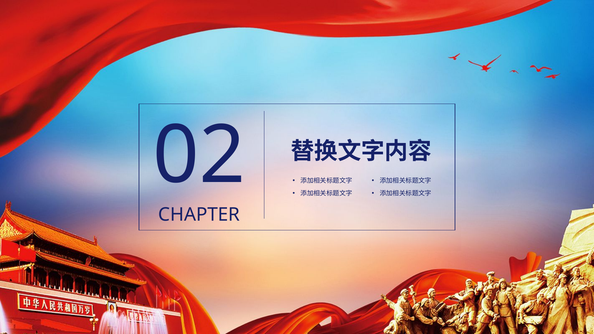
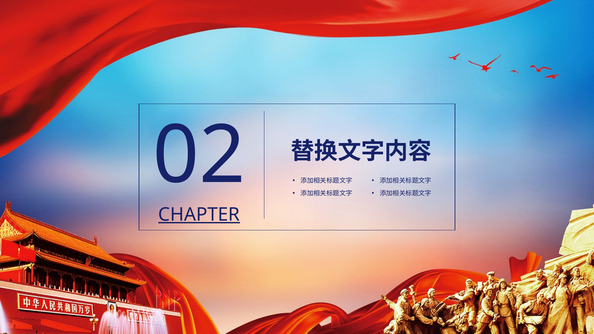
CHAPTER underline: none -> present
